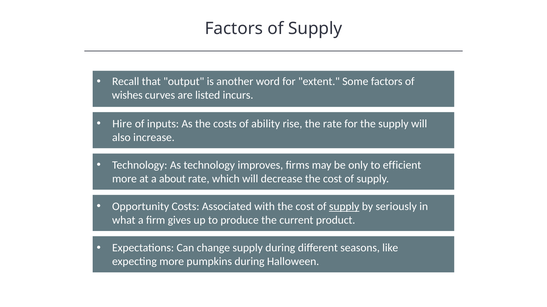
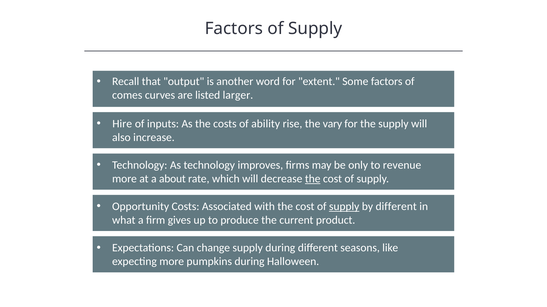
wishes: wishes -> comes
incurs: incurs -> larger
the rate: rate -> vary
efficient: efficient -> revenue
the at (313, 179) underline: none -> present
by seriously: seriously -> different
